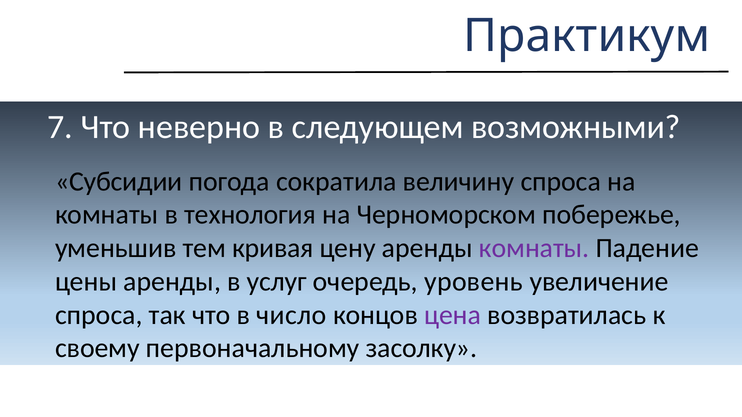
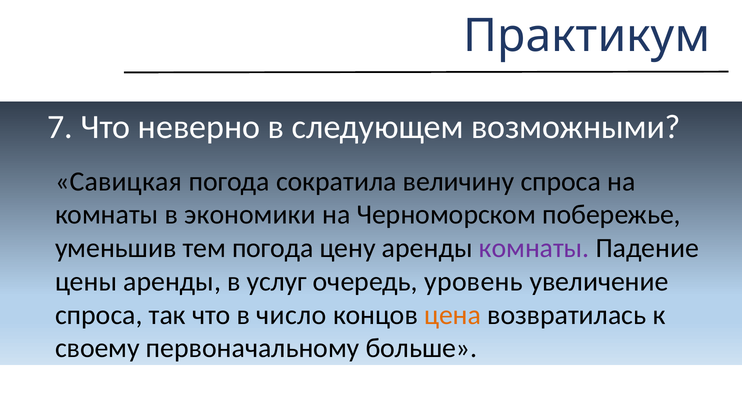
Субсидии: Субсидии -> Савицкая
технология: технология -> экономики
тем кривая: кривая -> погода
цена colour: purple -> orange
засолку: засолку -> больше
